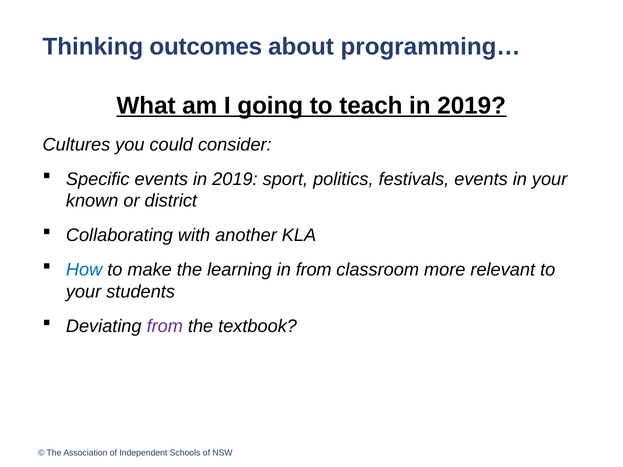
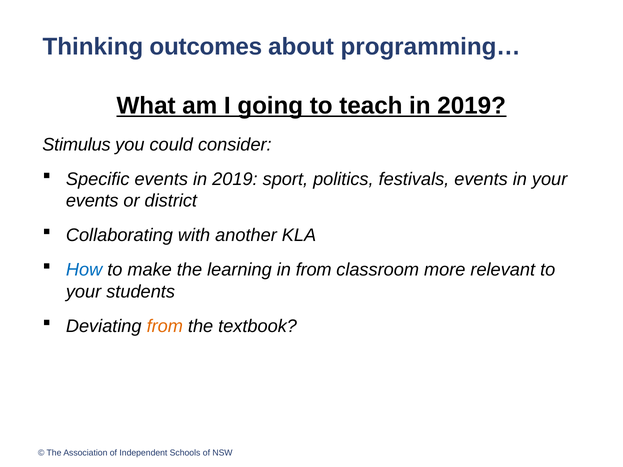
Cultures: Cultures -> Stimulus
known at (92, 201): known -> events
from at (165, 326) colour: purple -> orange
